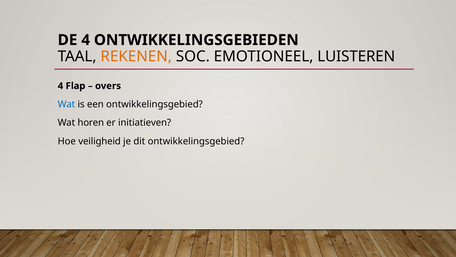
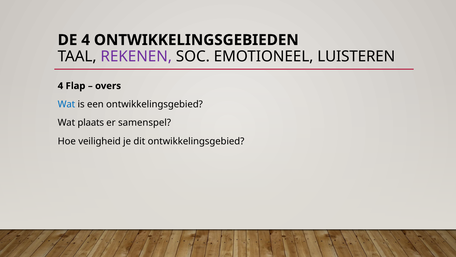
REKENEN colour: orange -> purple
horen: horen -> plaats
initiatieven: initiatieven -> samenspel
